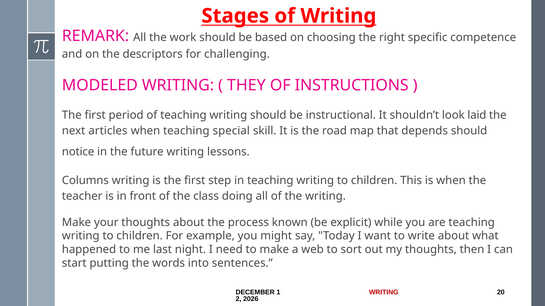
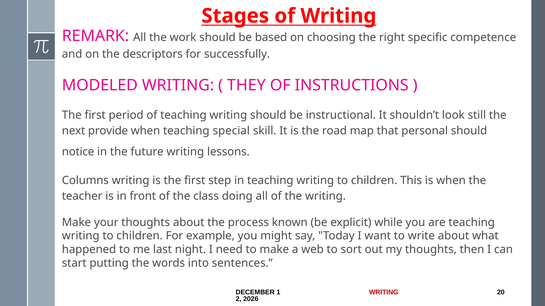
challenging: challenging -> successfully
laid: laid -> still
articles: articles -> provide
depends: depends -> personal
